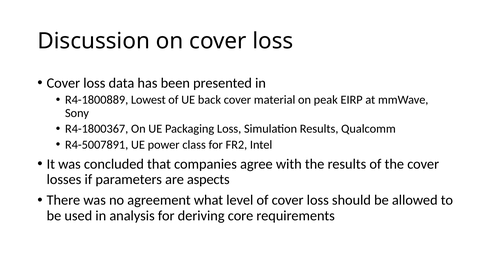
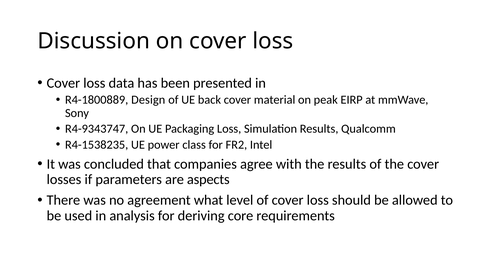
Lowest: Lowest -> Design
R4-1800367: R4-1800367 -> R4-9343747
R4-5007891: R4-5007891 -> R4-1538235
